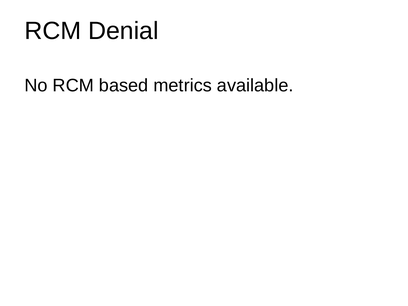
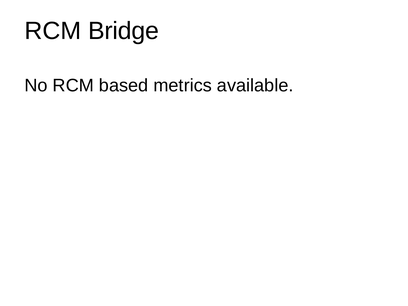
Denial: Denial -> Bridge
